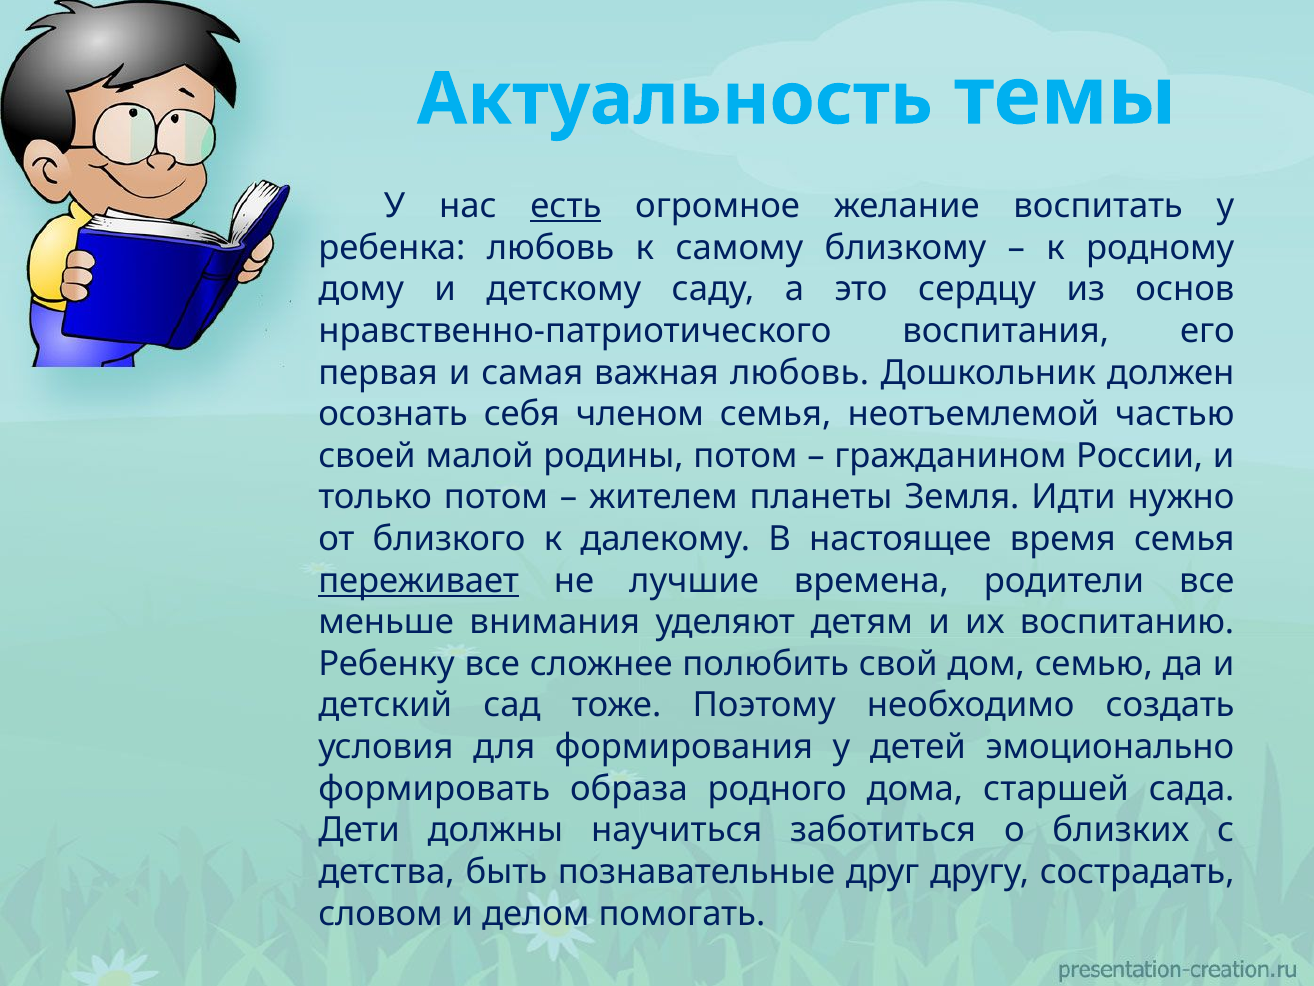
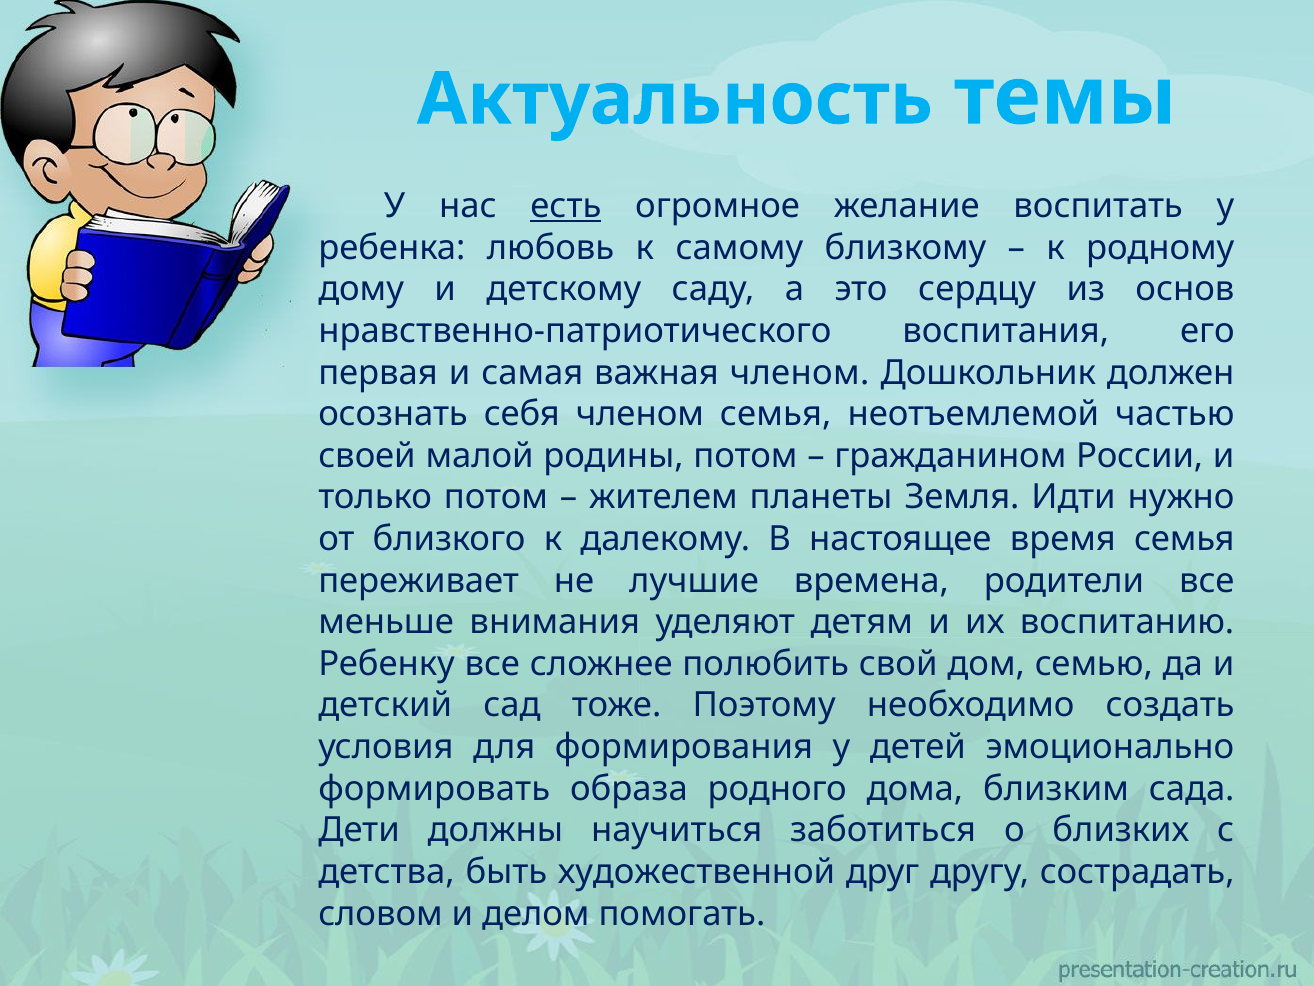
важная любовь: любовь -> членом
переживает underline: present -> none
старшей: старшей -> близким
познавательные: познавательные -> художественной
